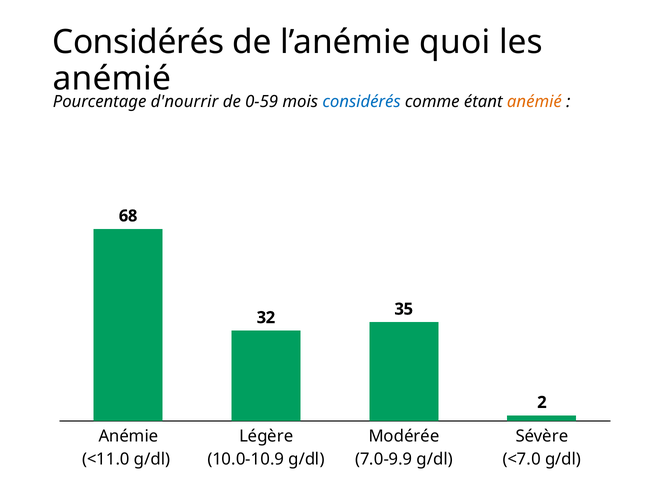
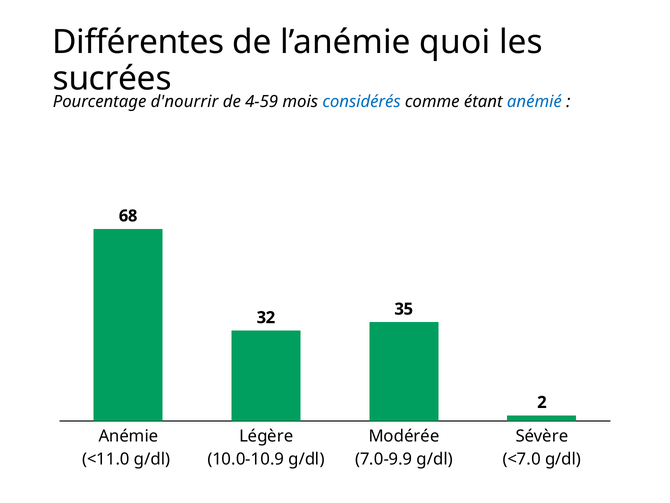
Considérés at (138, 42): Considérés -> Différentes
anémié at (112, 78): anémié -> sucrées
0-59: 0-59 -> 4-59
anémié at (534, 102) colour: orange -> blue
